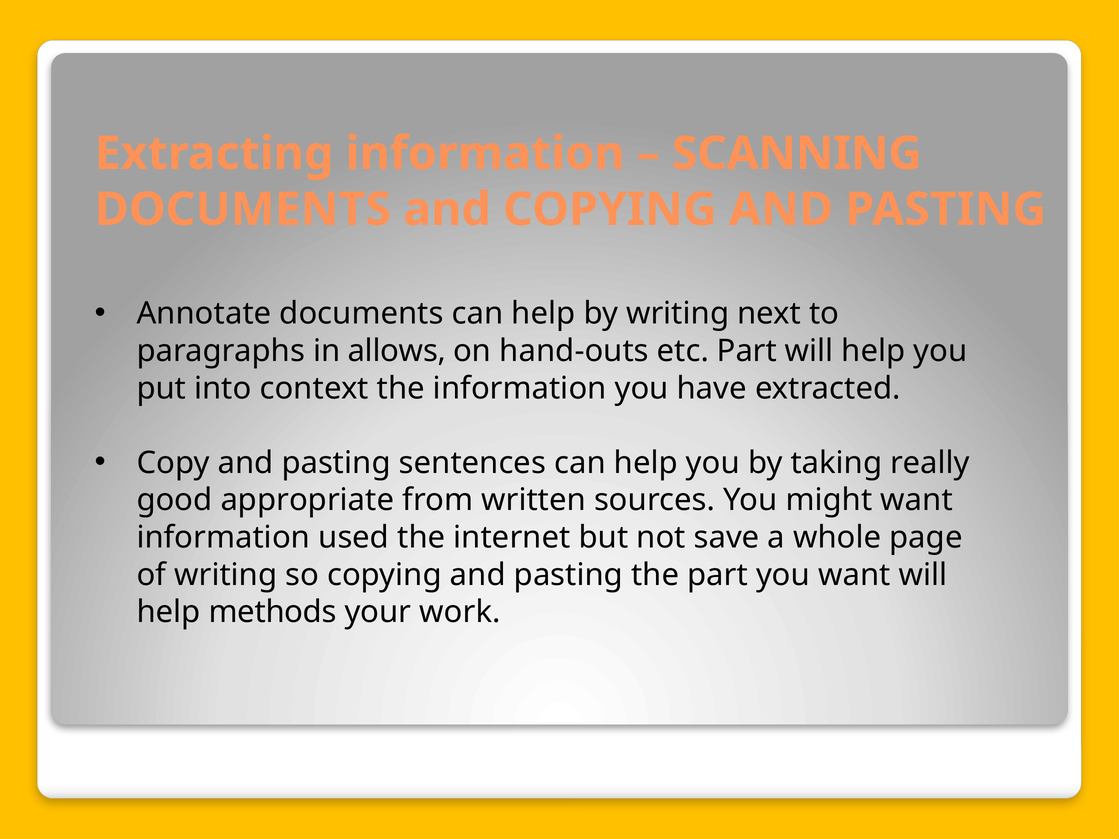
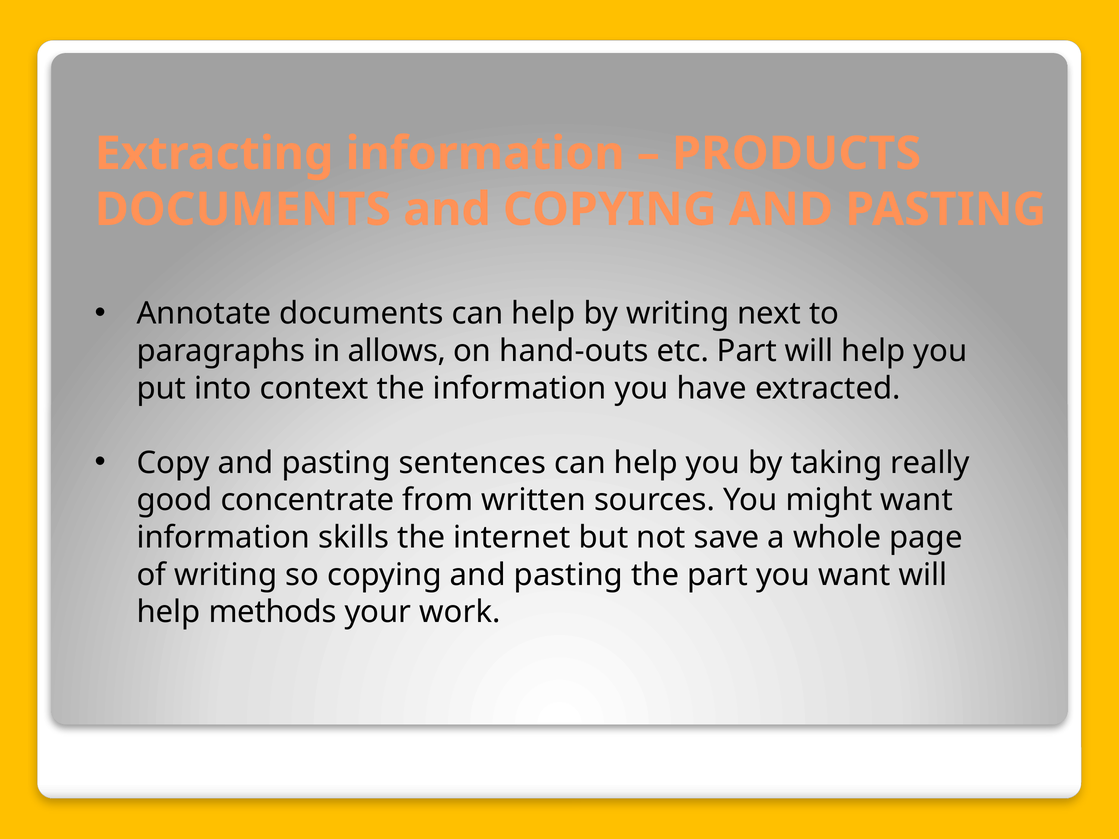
SCANNING: SCANNING -> PRODUCTS
appropriate: appropriate -> concentrate
used: used -> skills
